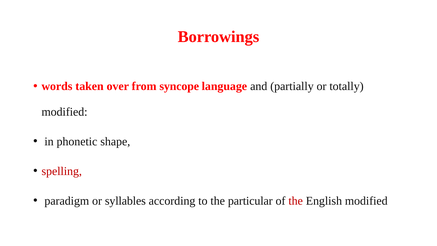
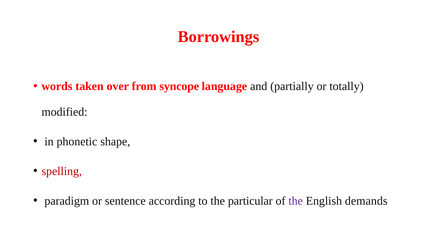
syllables: syllables -> sentence
the at (296, 201) colour: red -> purple
English modified: modified -> demands
